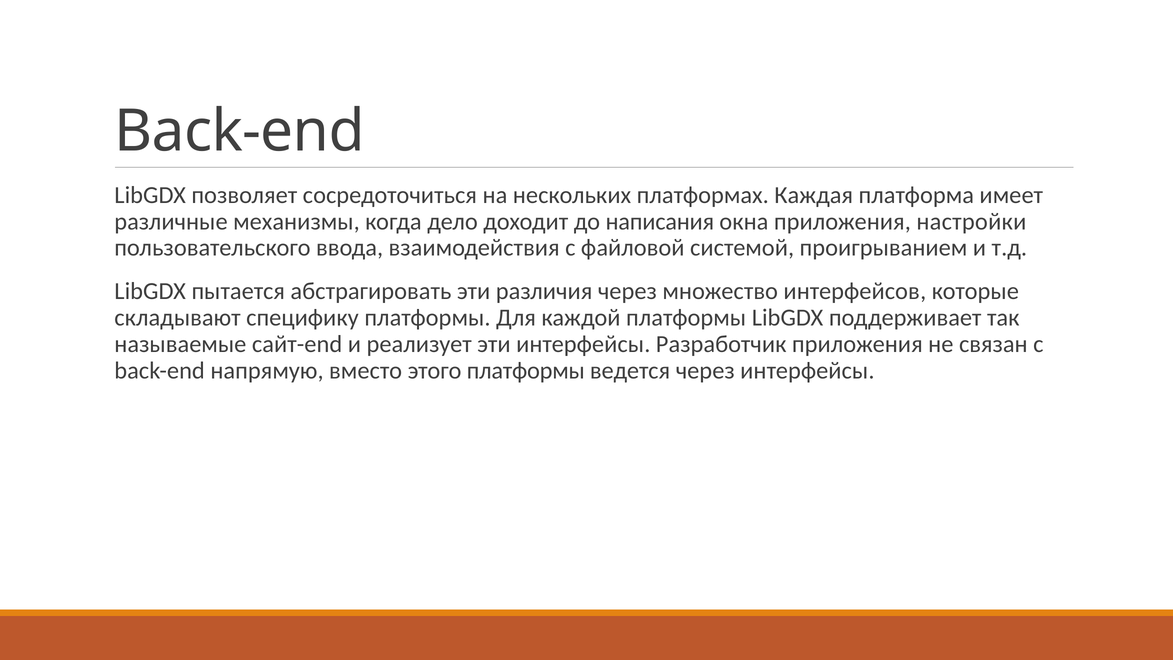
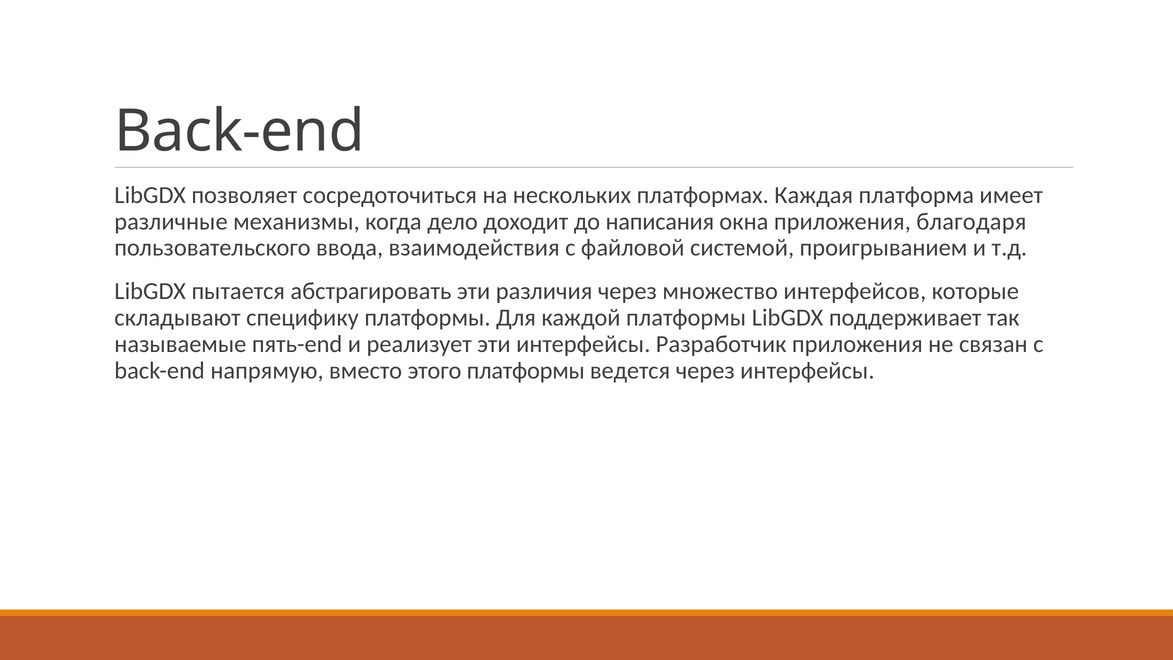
настройки: настройки -> благодаря
сайт-end: сайт-end -> пять-end
